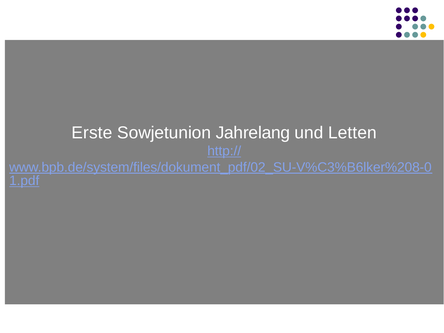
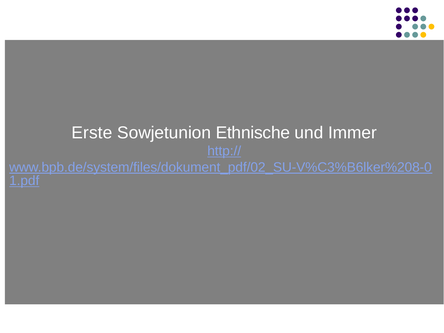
Jahrelang: Jahrelang -> Ethnische
Letten: Letten -> Immer
